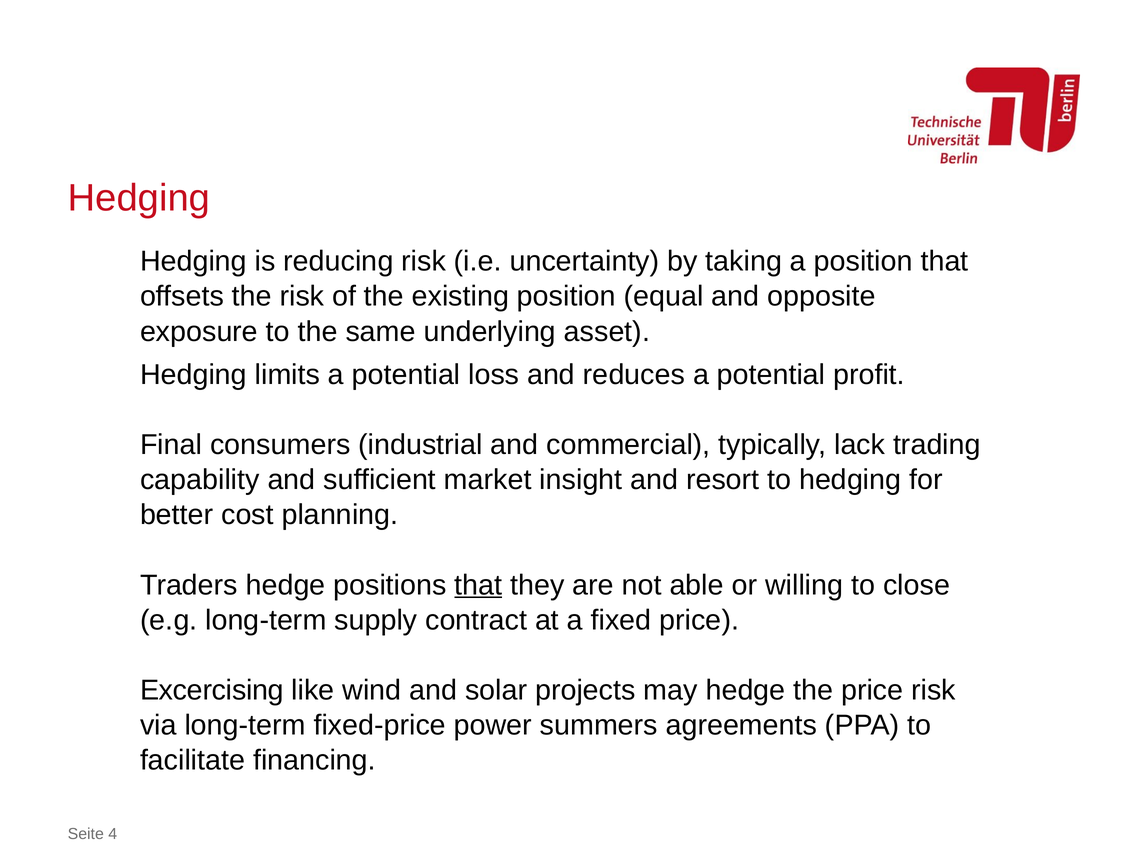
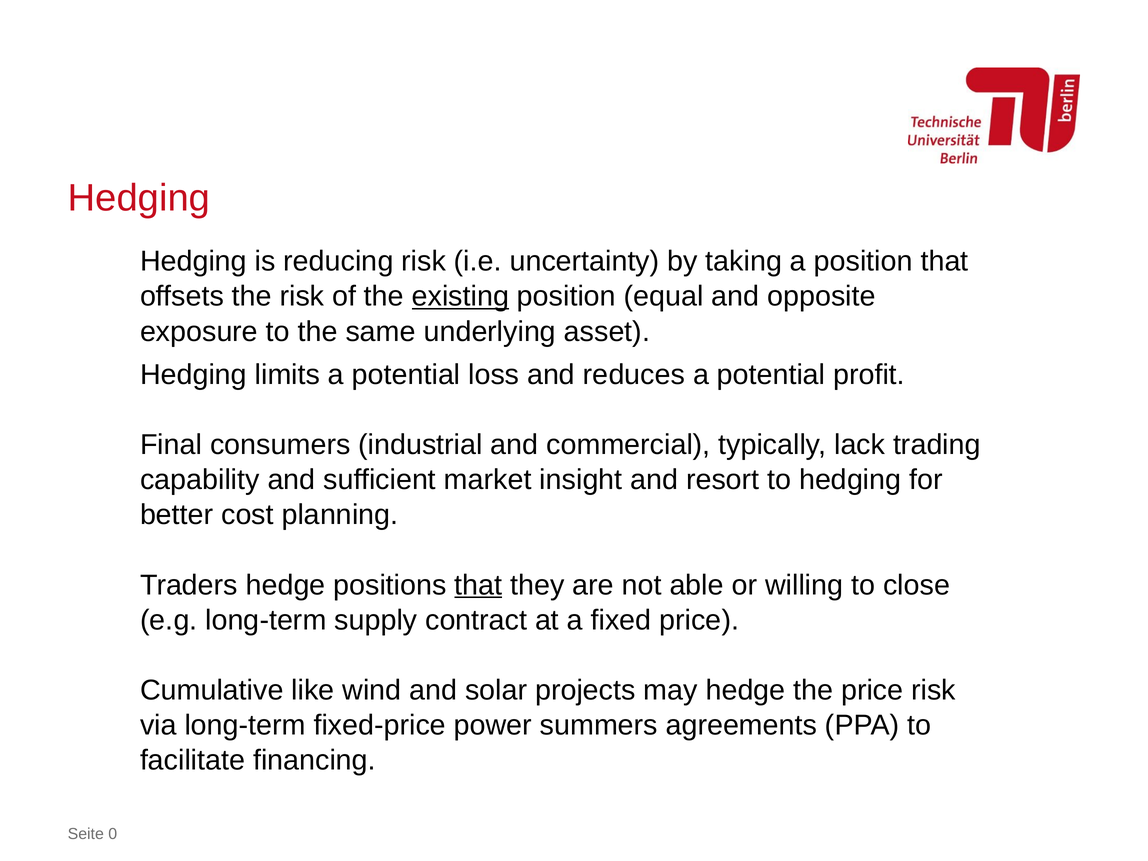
existing underline: none -> present
Excercising: Excercising -> Cumulative
4: 4 -> 0
